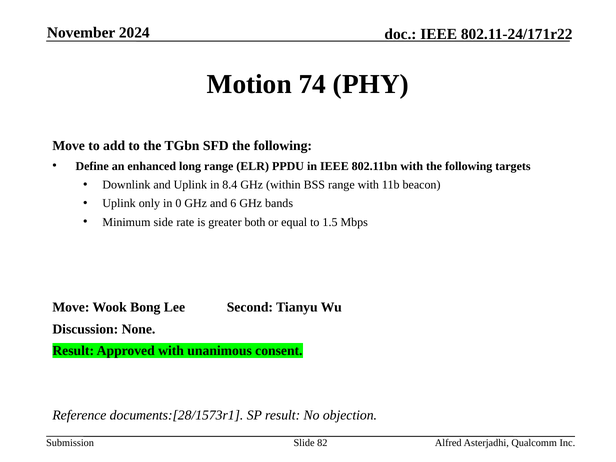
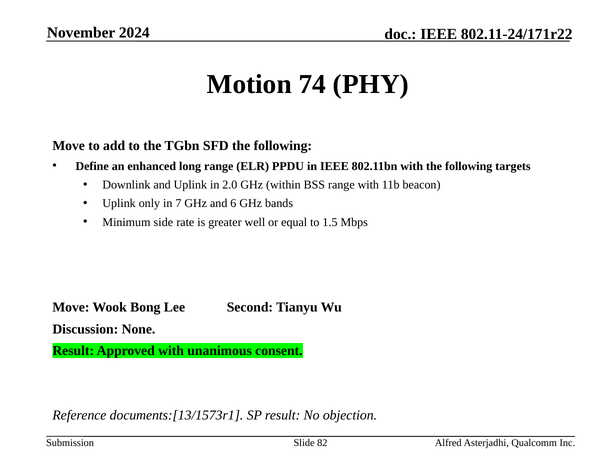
8.4: 8.4 -> 2.0
0: 0 -> 7
both: both -> well
documents:[28/1573r1: documents:[28/1573r1 -> documents:[13/1573r1
